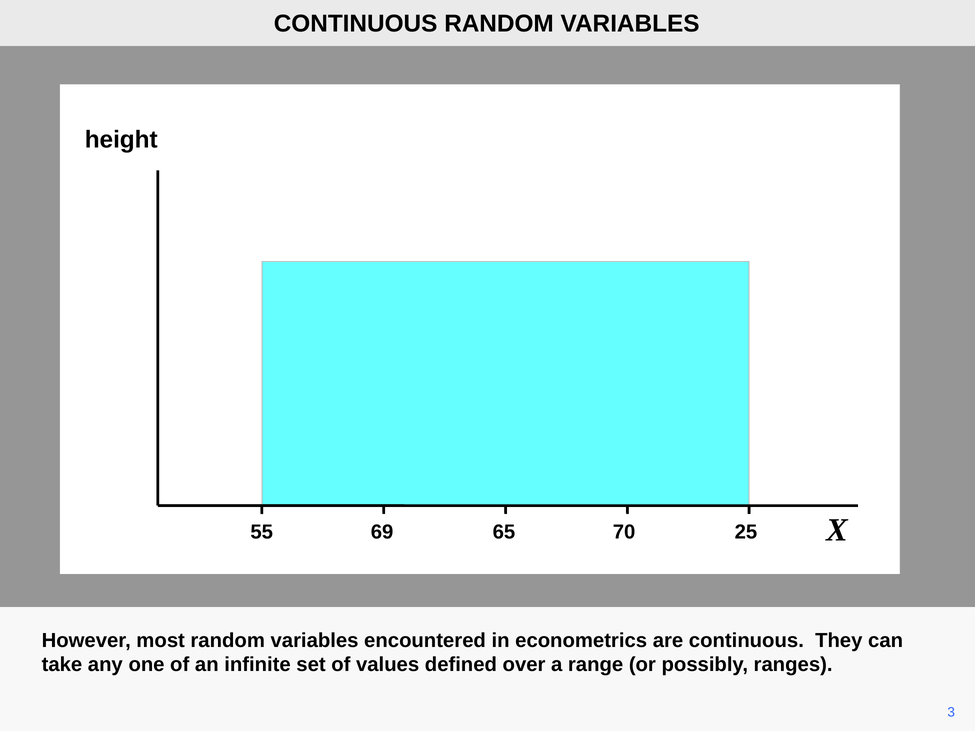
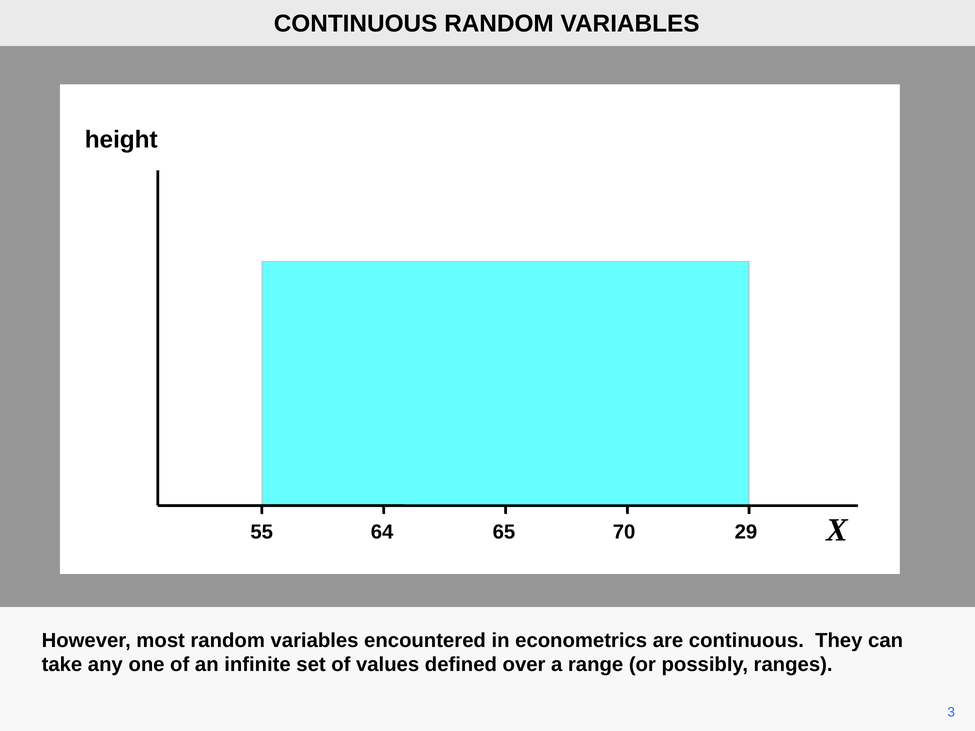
69: 69 -> 64
25: 25 -> 29
